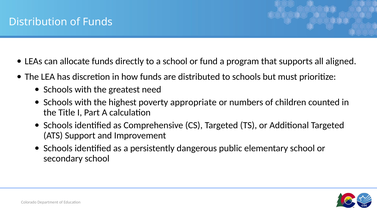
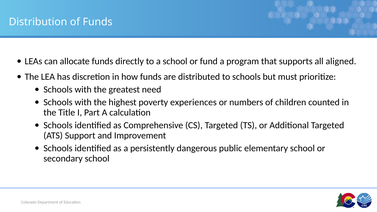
appropriate: appropriate -> experiences
